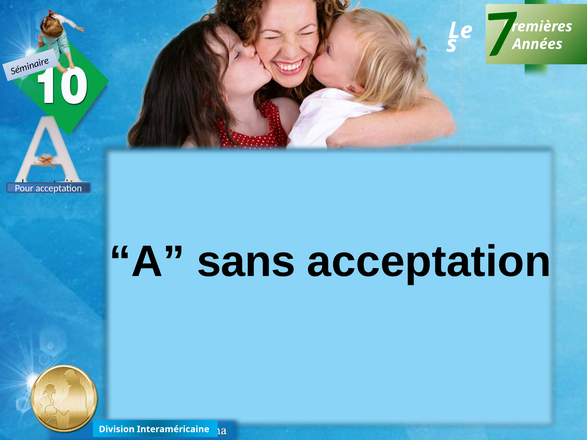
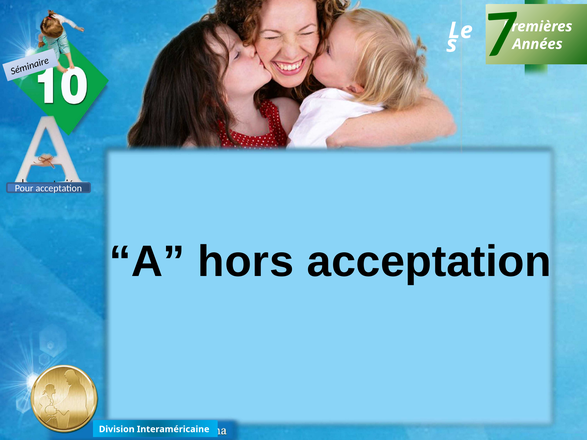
sans: sans -> hors
